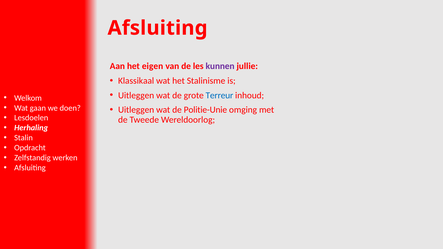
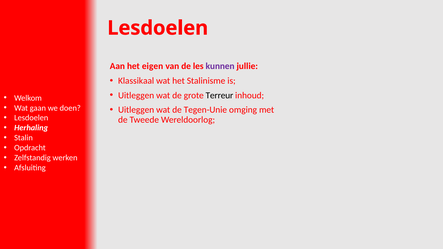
Afsluiting at (158, 28): Afsluiting -> Lesdoelen
Terreur colour: blue -> black
Politie-Unie: Politie-Unie -> Tegen-Unie
